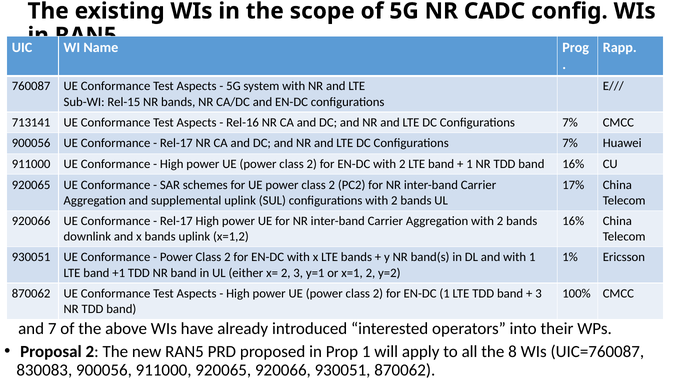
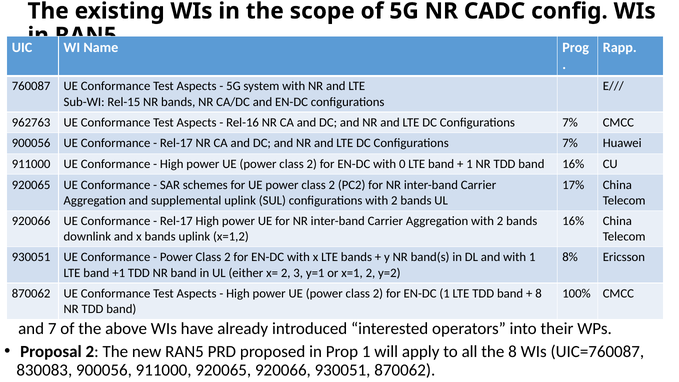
713141: 713141 -> 962763
EN-DC with 2: 2 -> 0
1%: 1% -> 8%
3 at (538, 294): 3 -> 8
